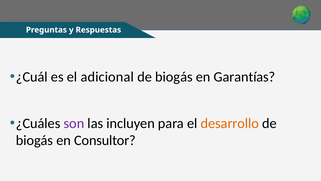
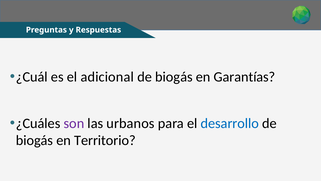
incluyen: incluyen -> urbanos
desarrollo colour: orange -> blue
Consultor: Consultor -> Territorio
